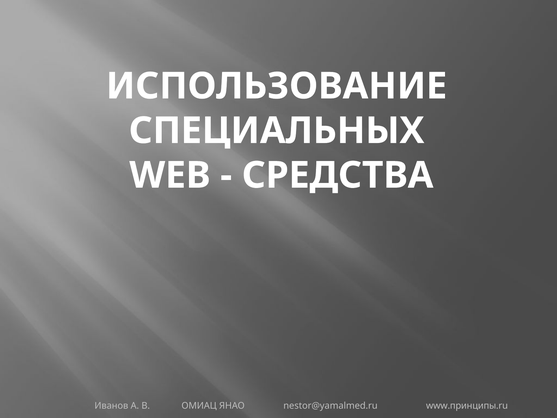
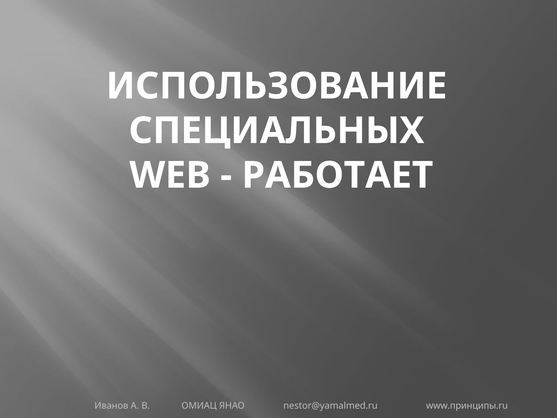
СРЕДСТВА: СРЕДСТВА -> РАБОТАЕТ
